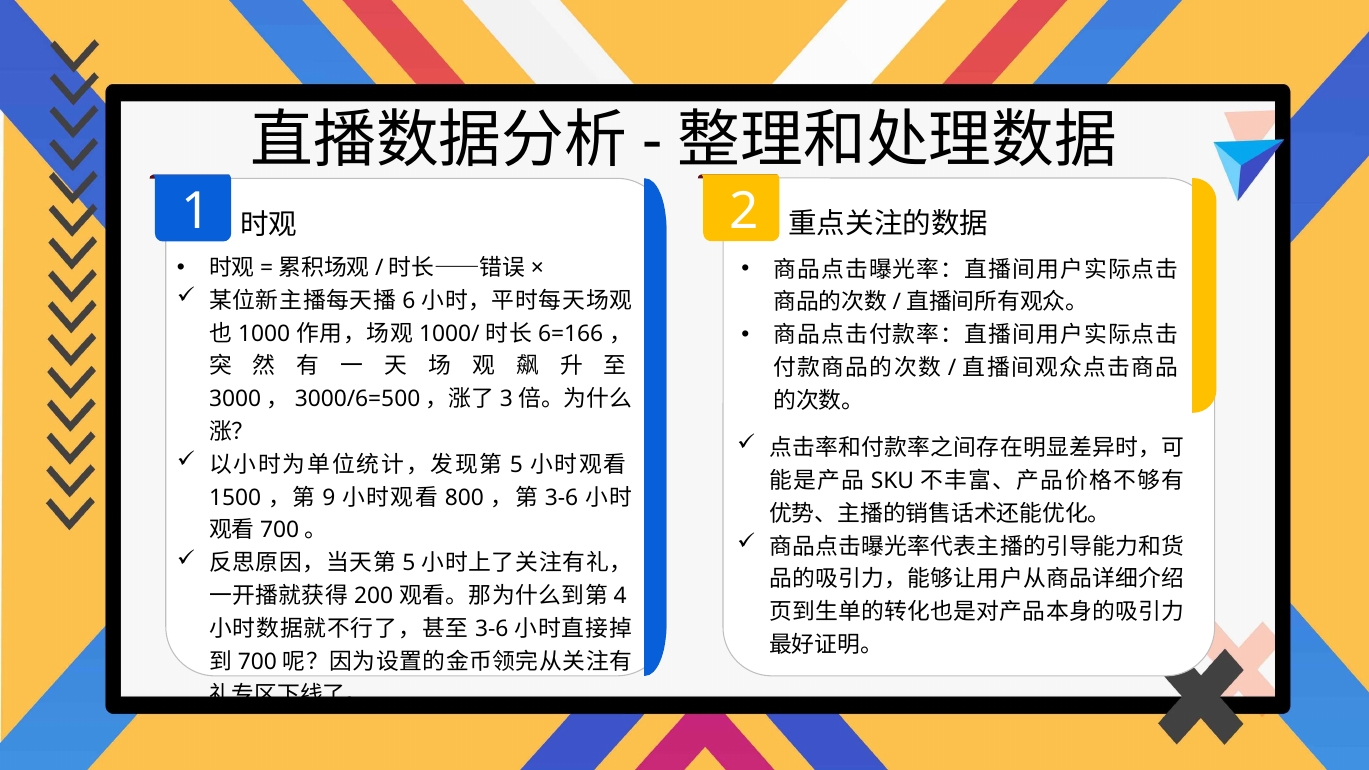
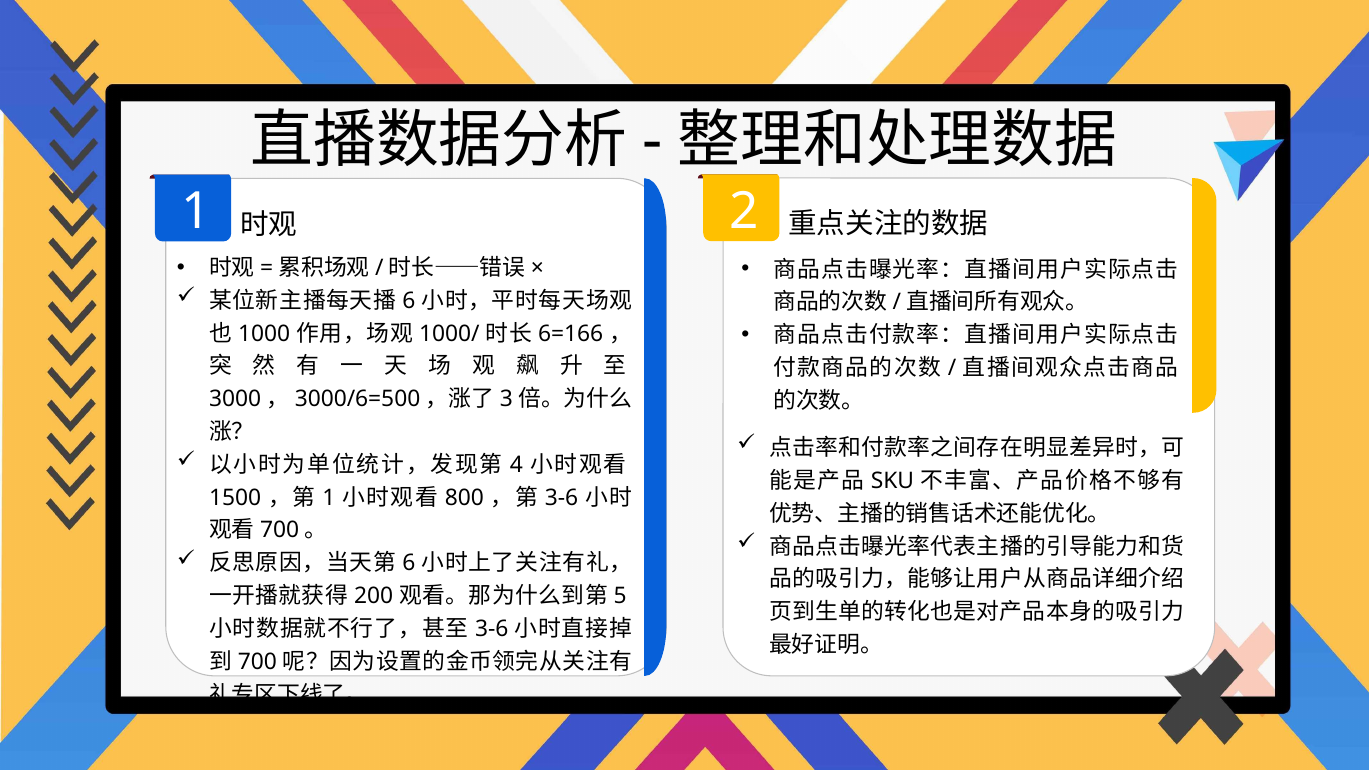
5 at (516, 465): 5 -> 4
9 at (329, 498): 9 -> 1
5 at (409, 563): 5 -> 6
4: 4 -> 5
